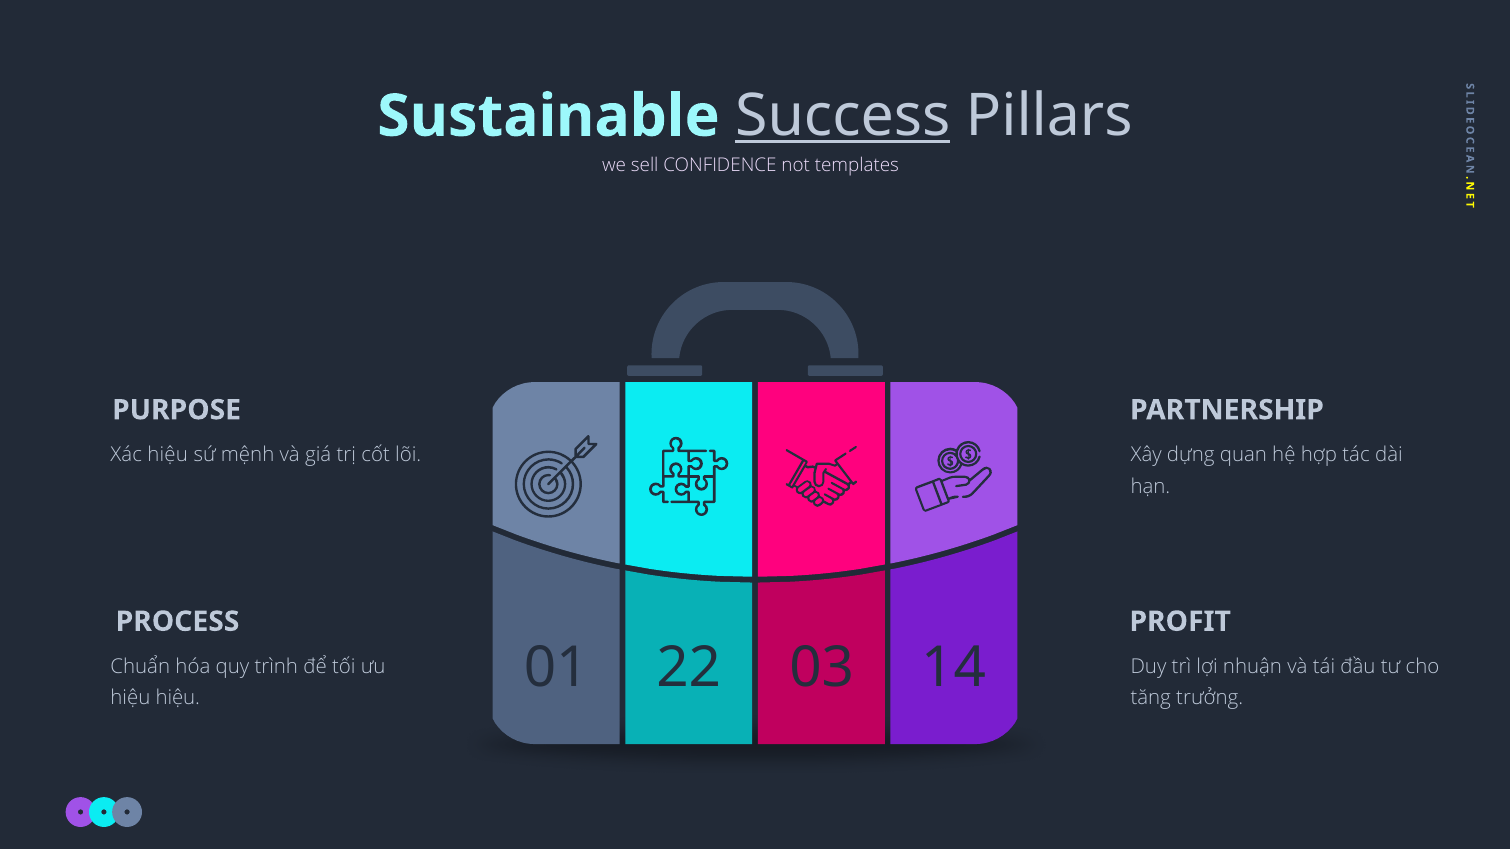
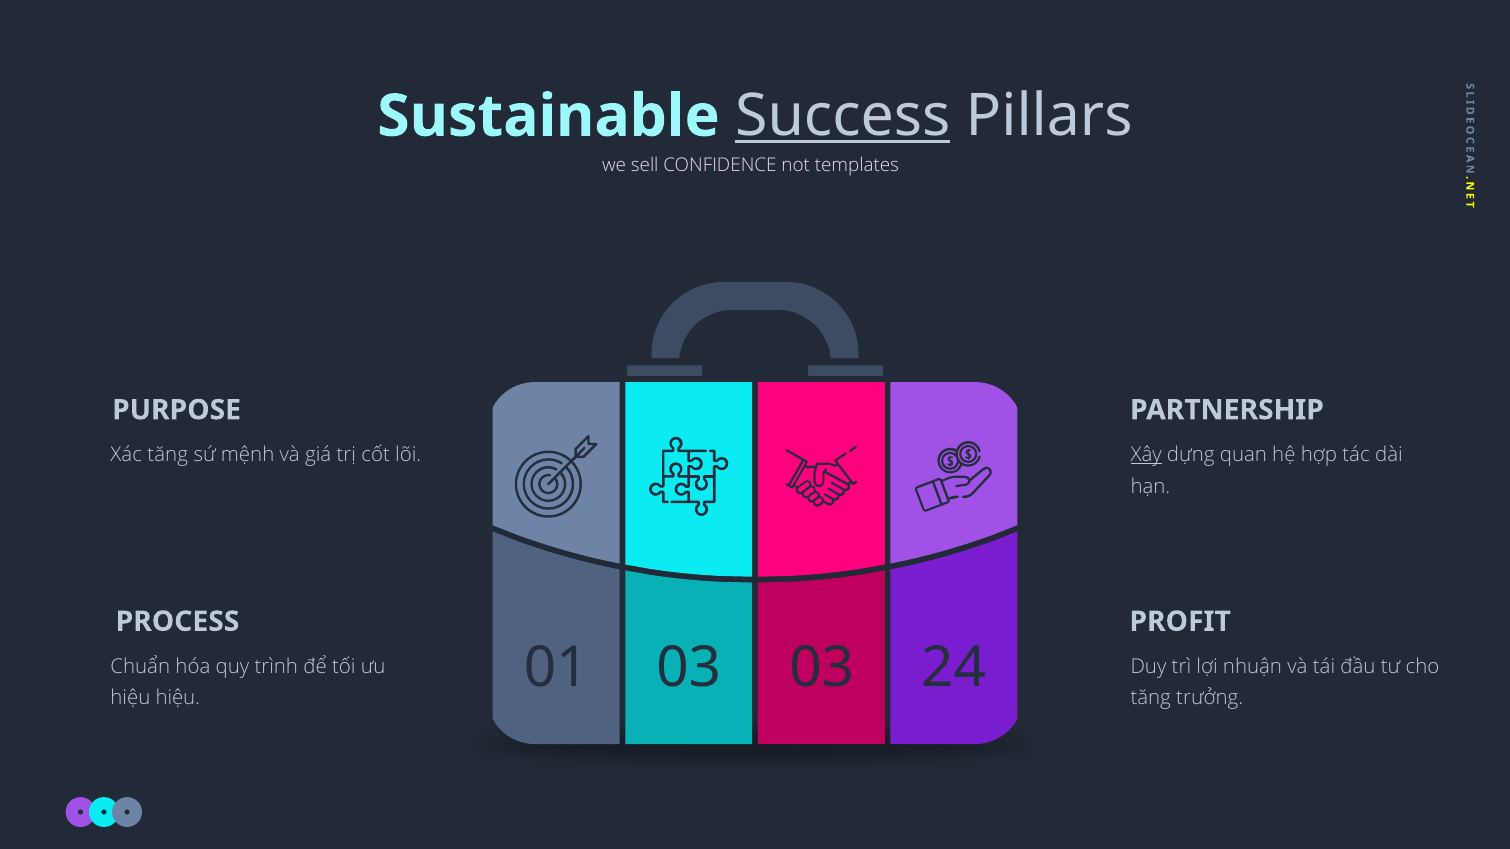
Xác hiệu: hiệu -> tăng
Xây underline: none -> present
01 22: 22 -> 03
14: 14 -> 24
